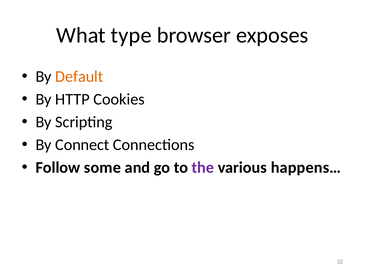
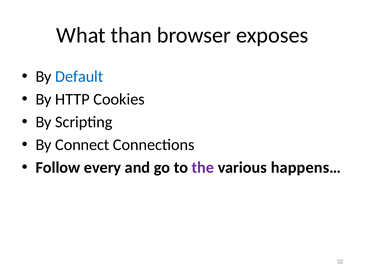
type: type -> than
Default colour: orange -> blue
some: some -> every
